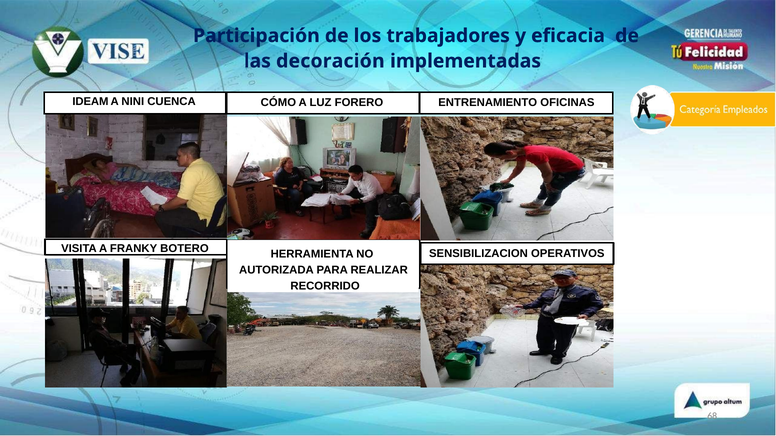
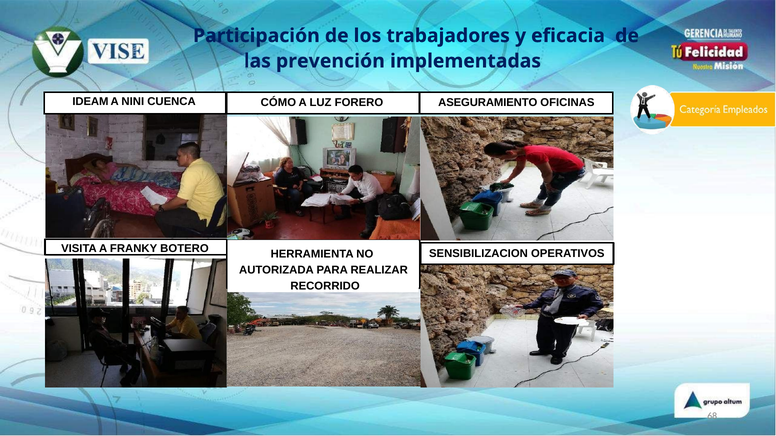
decoración: decoración -> prevención
ENTRENAMIENTO: ENTRENAMIENTO -> ASEGURAMIENTO
